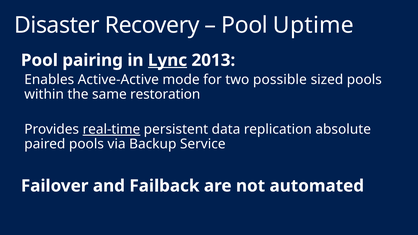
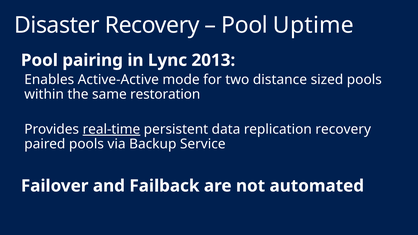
Lync underline: present -> none
possible: possible -> distance
replication absolute: absolute -> recovery
